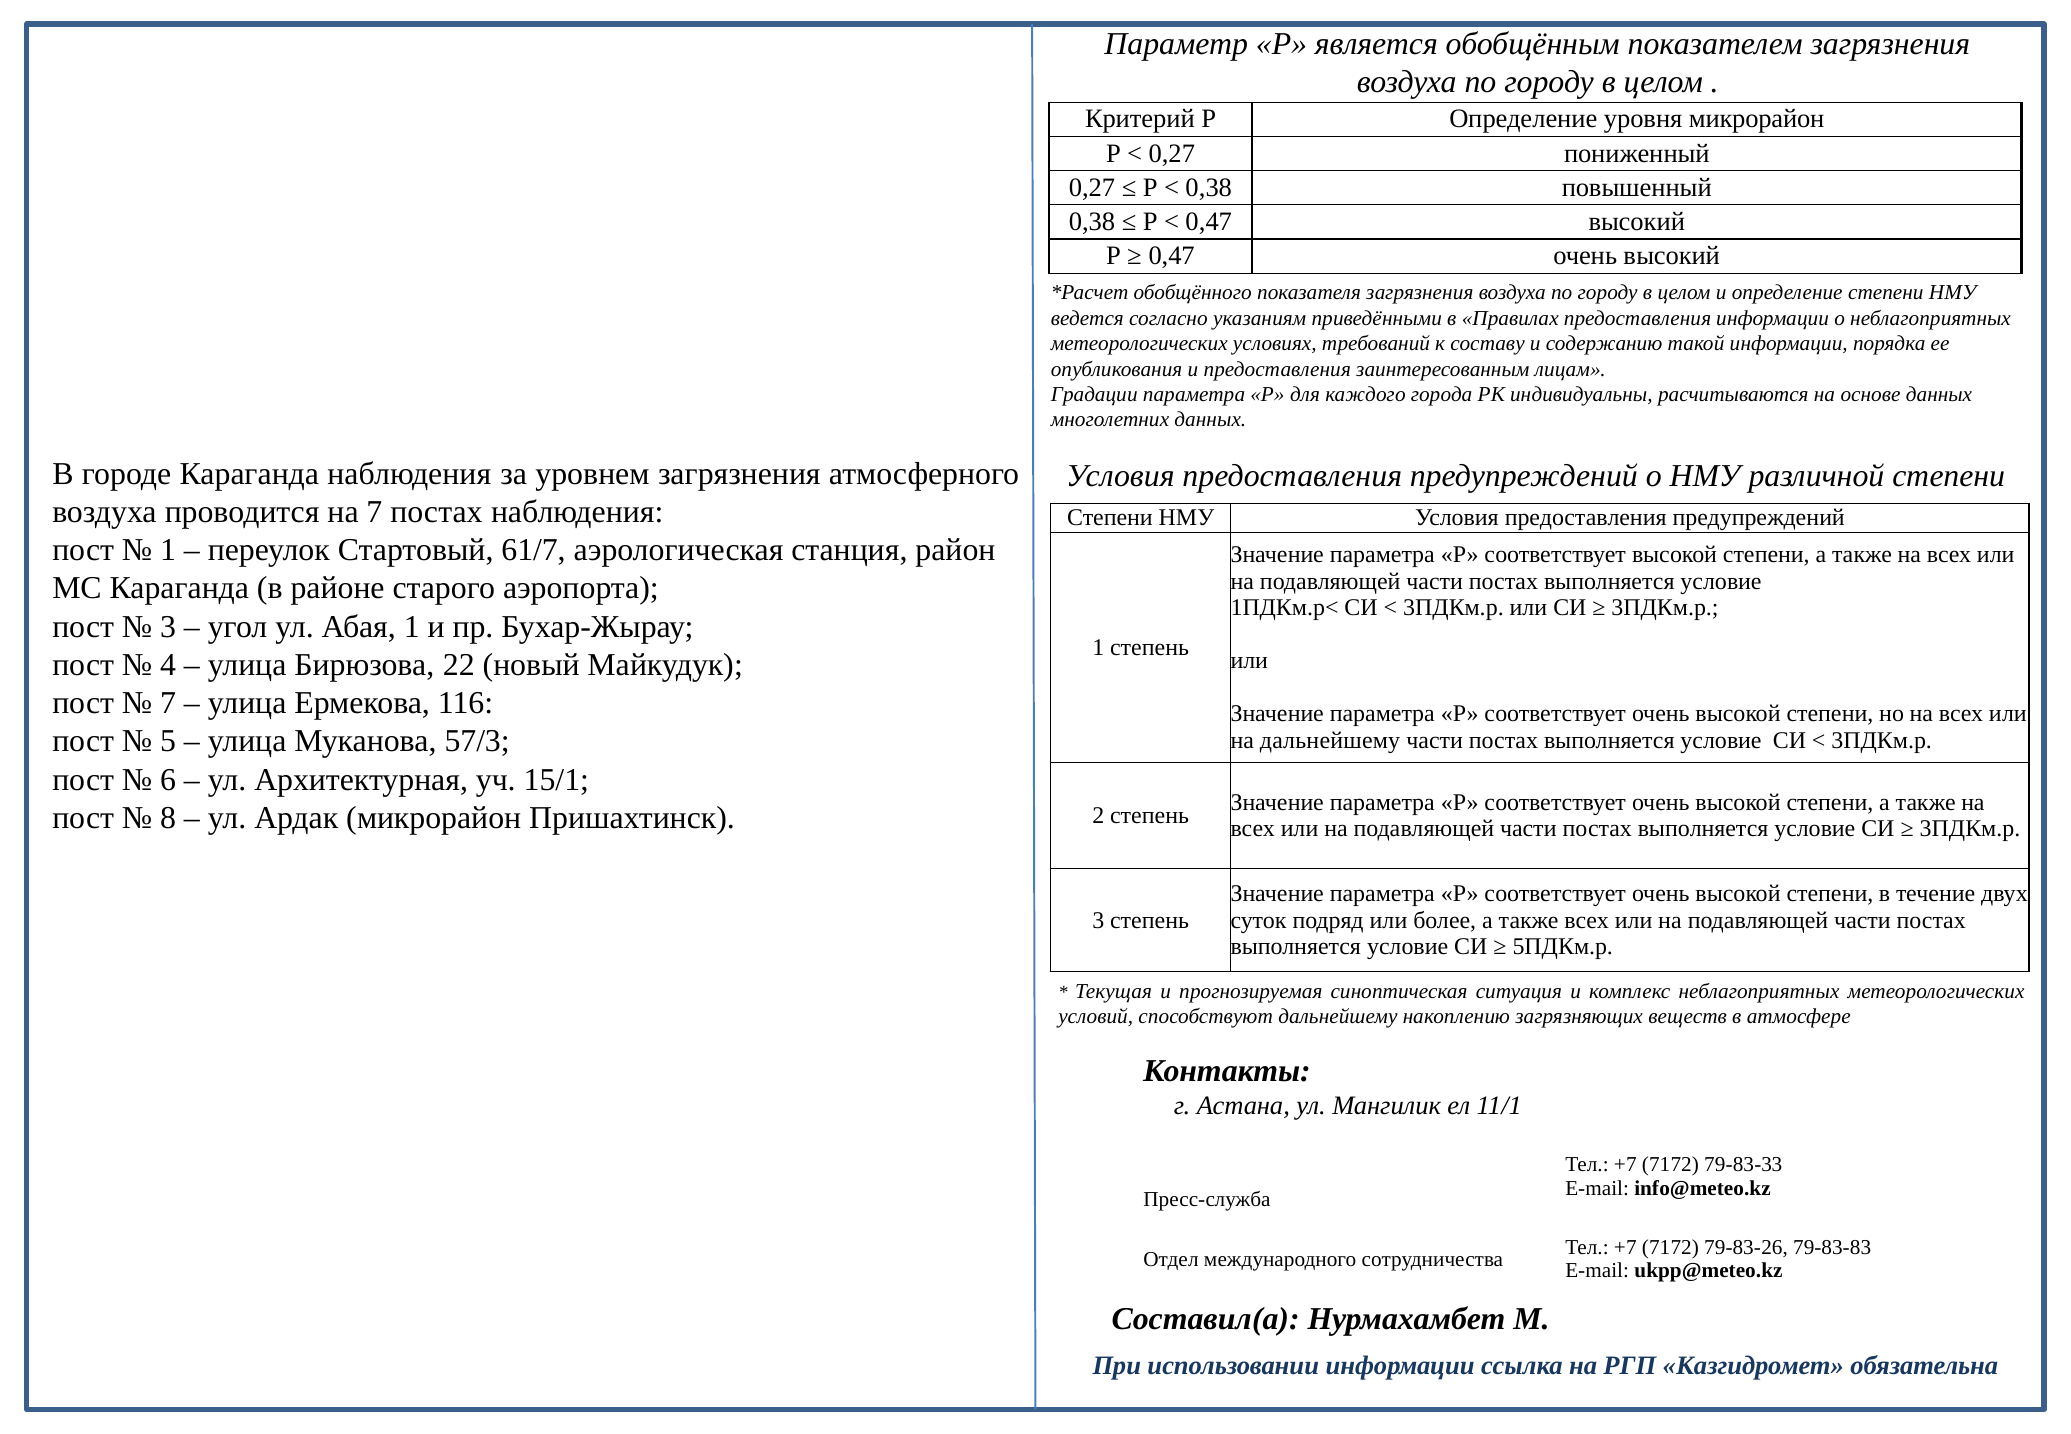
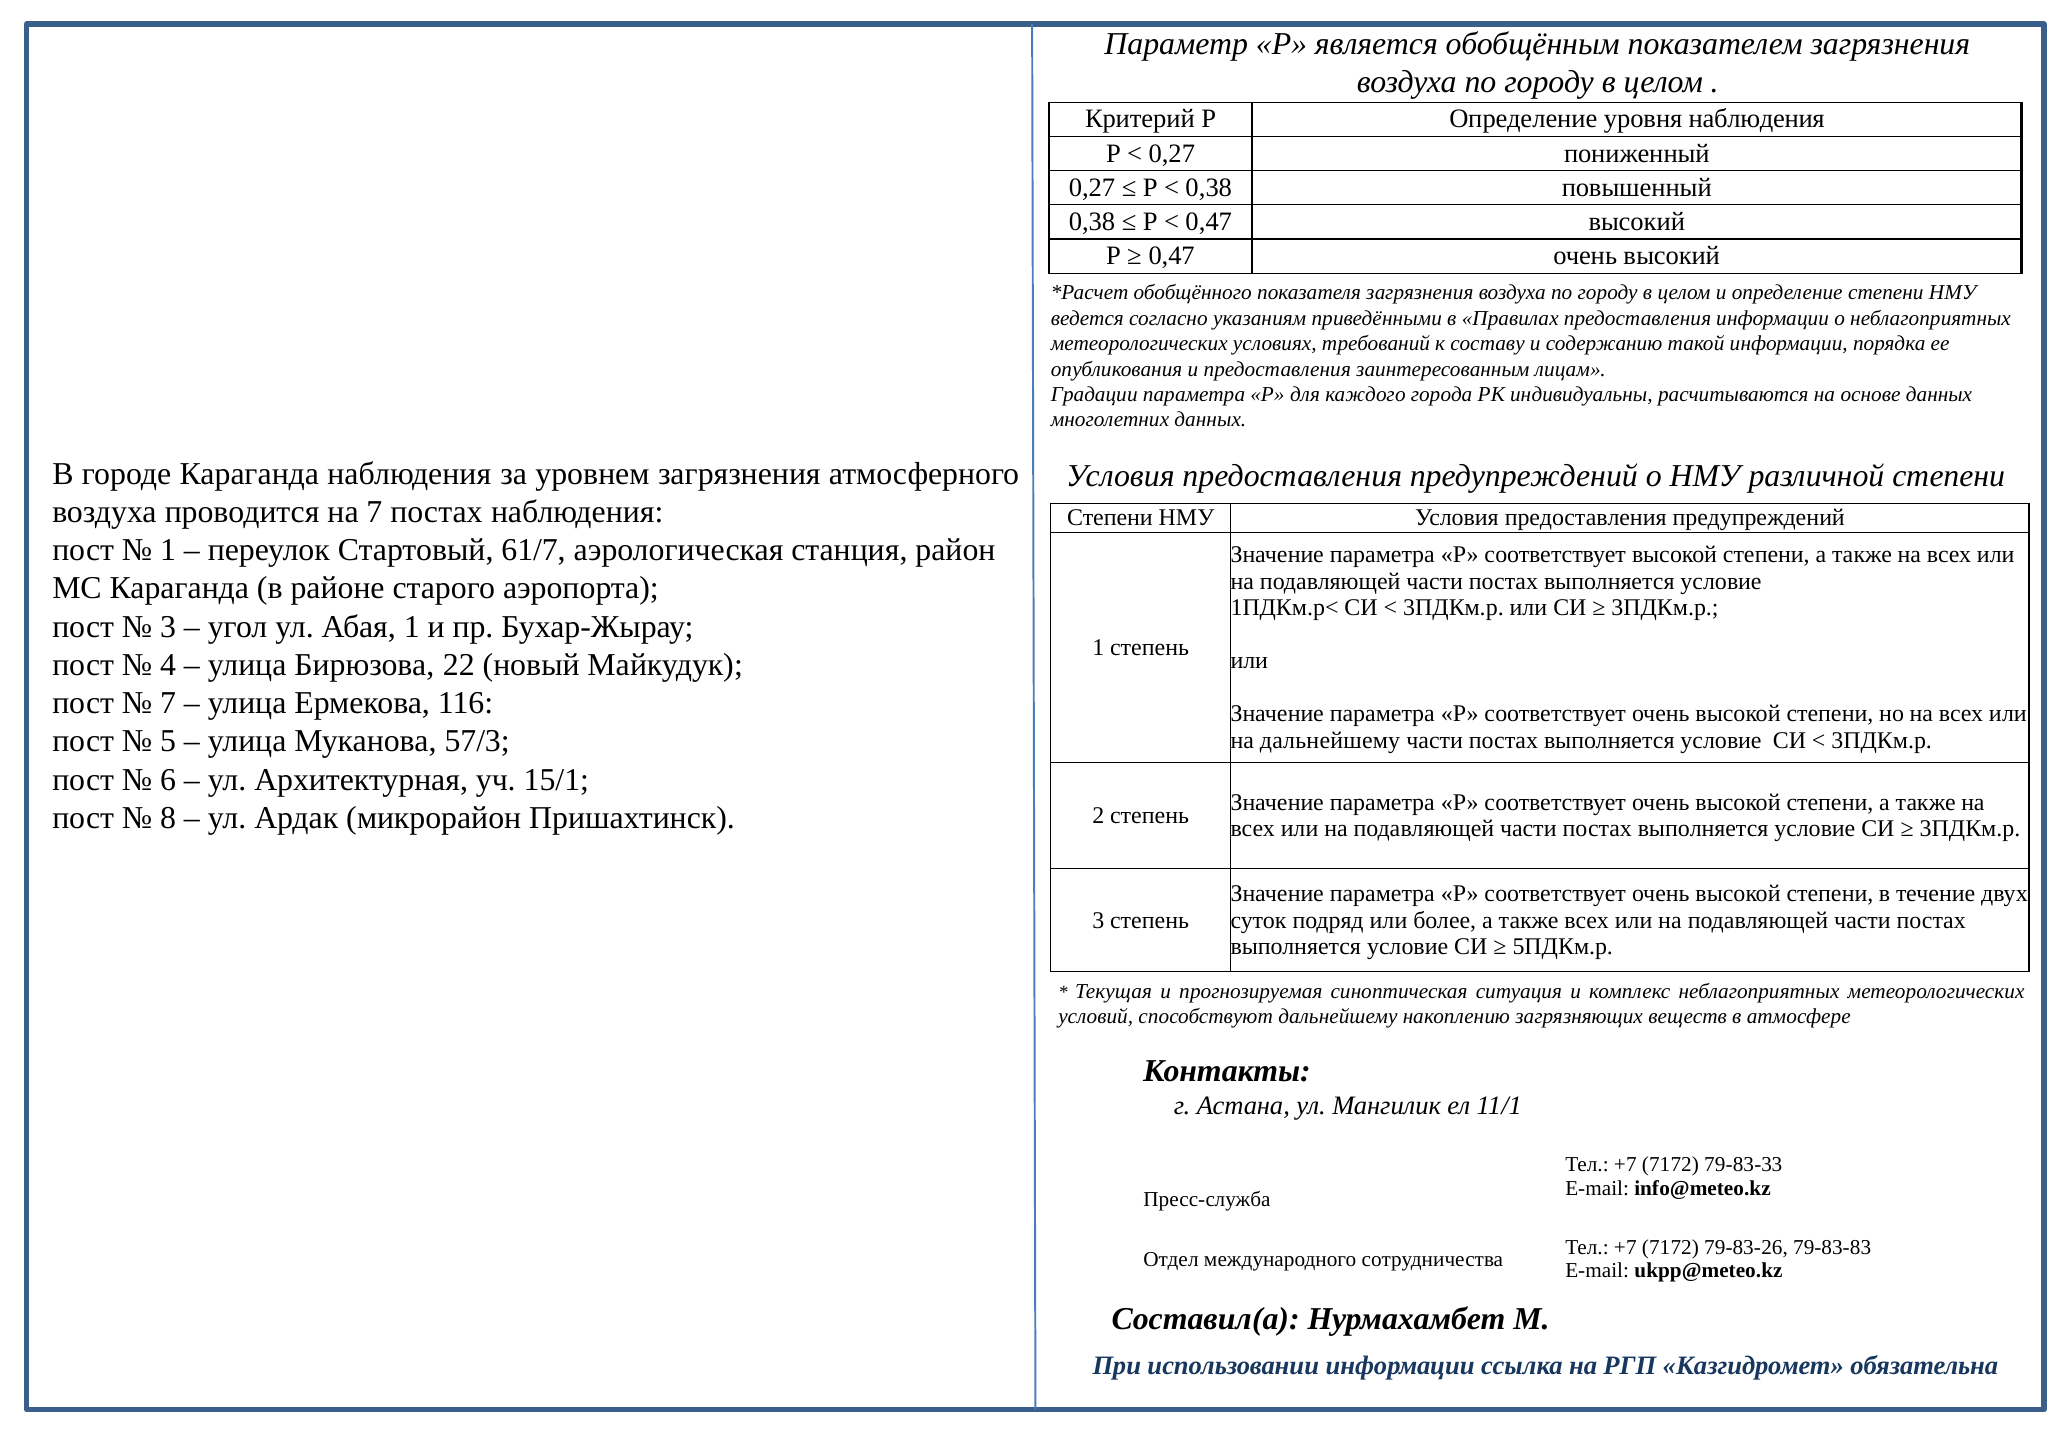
уровня микрорайон: микрорайон -> наблюдения
